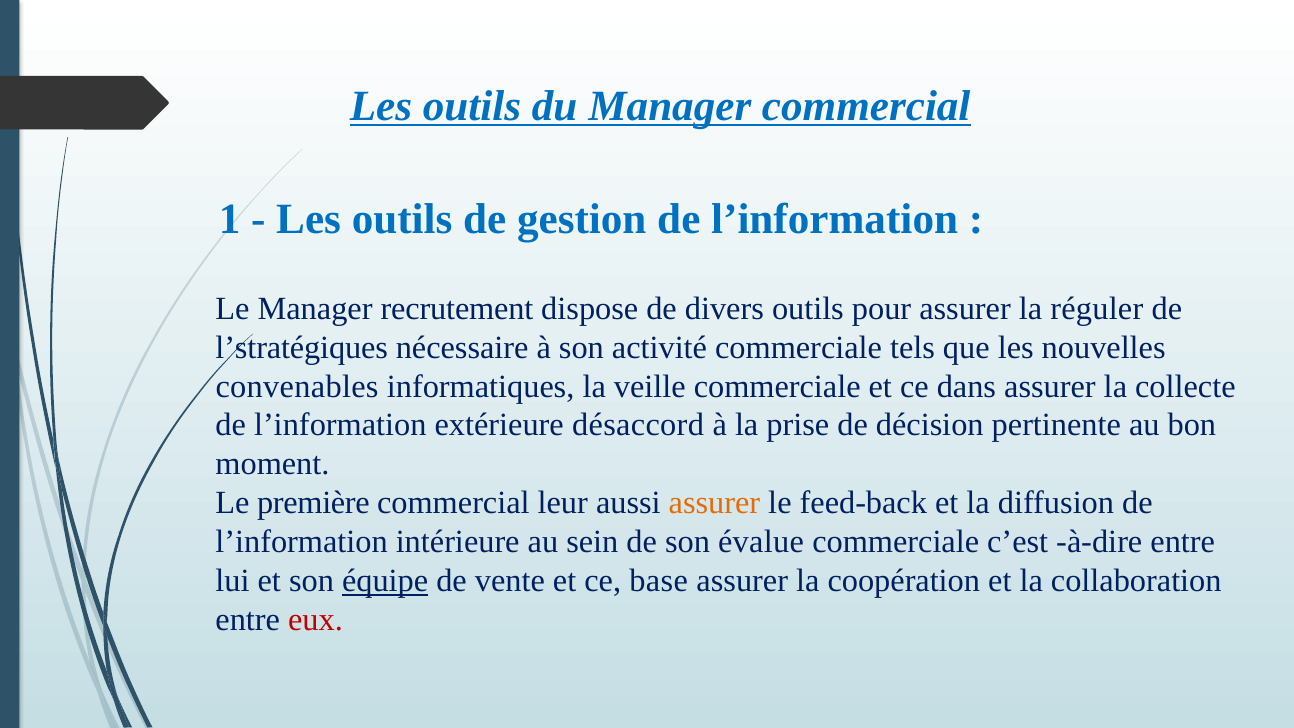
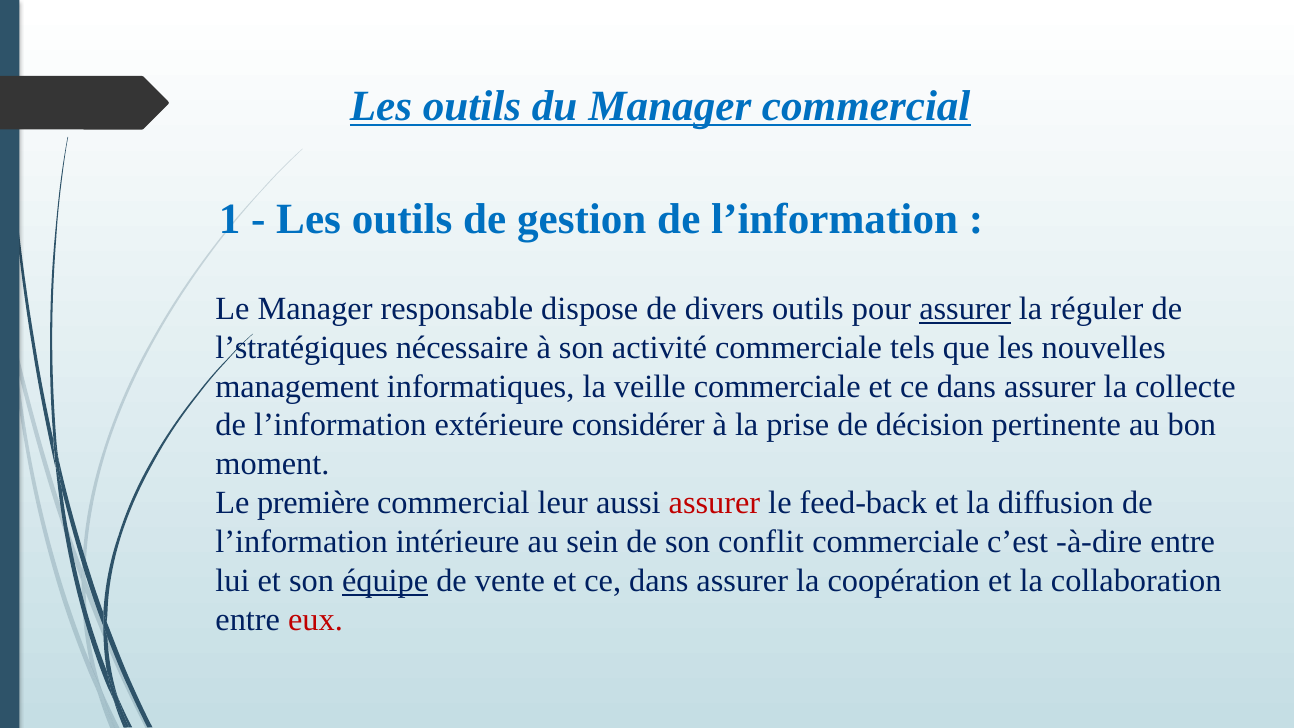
recrutement: recrutement -> responsable
assurer at (965, 309) underline: none -> present
convenables: convenables -> management
désaccord: désaccord -> considérer
assurer at (714, 503) colour: orange -> red
évalue: évalue -> conflit
vente et ce base: base -> dans
